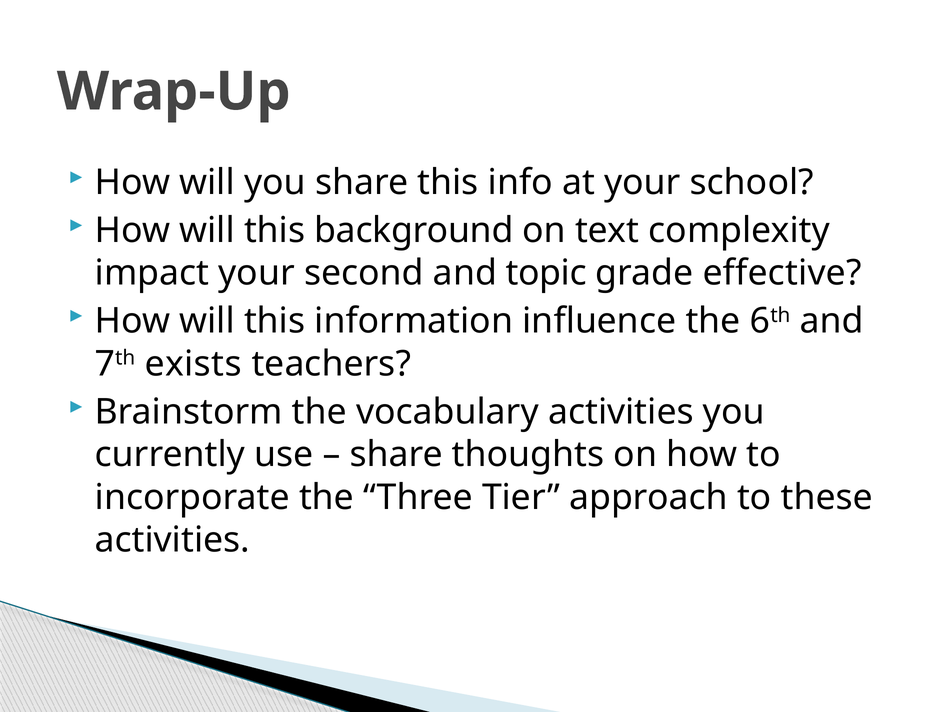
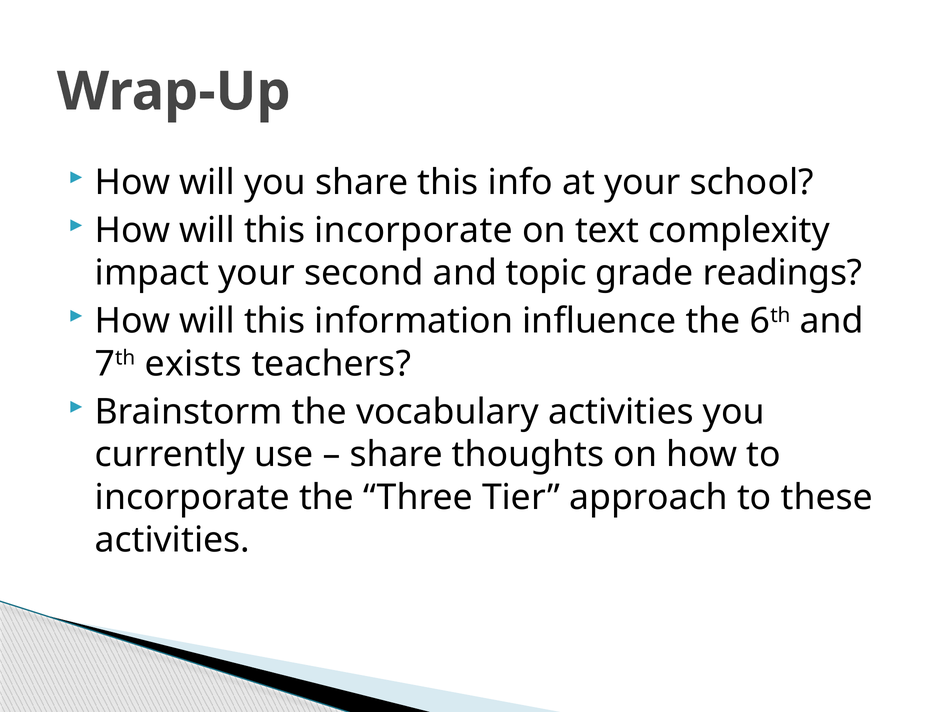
this background: background -> incorporate
effective: effective -> readings
